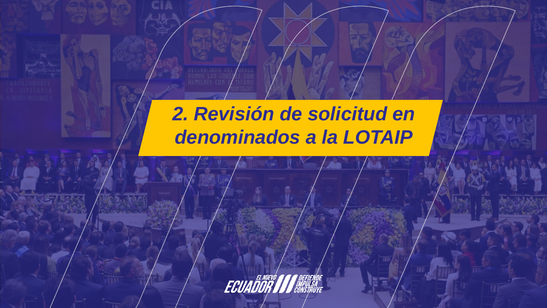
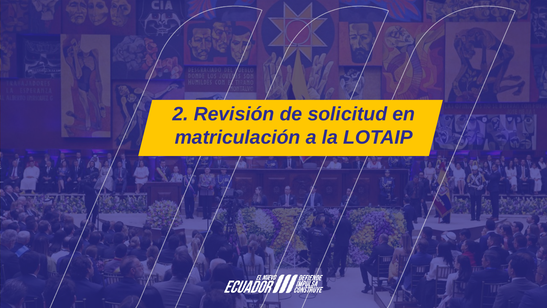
denominados: denominados -> matriculación
